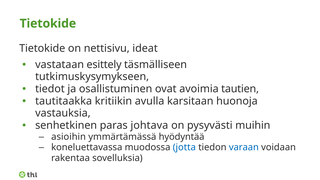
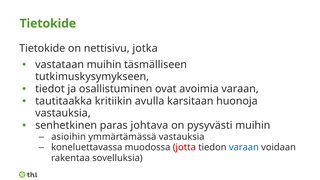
ideat: ideat -> jotka
vastataan esittely: esittely -> muihin
avoimia tautien: tautien -> varaan
ymmärtämässä hyödyntää: hyödyntää -> vastauksia
jotta colour: blue -> red
